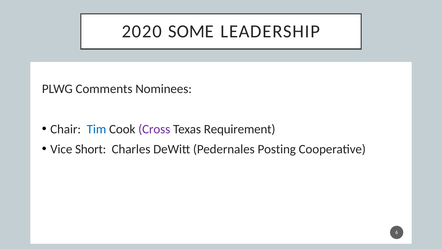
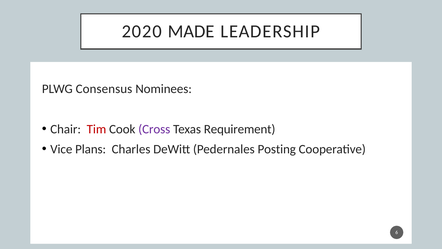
SOME: SOME -> MADE
Comments: Comments -> Consensus
Tim colour: blue -> red
Short: Short -> Plans
